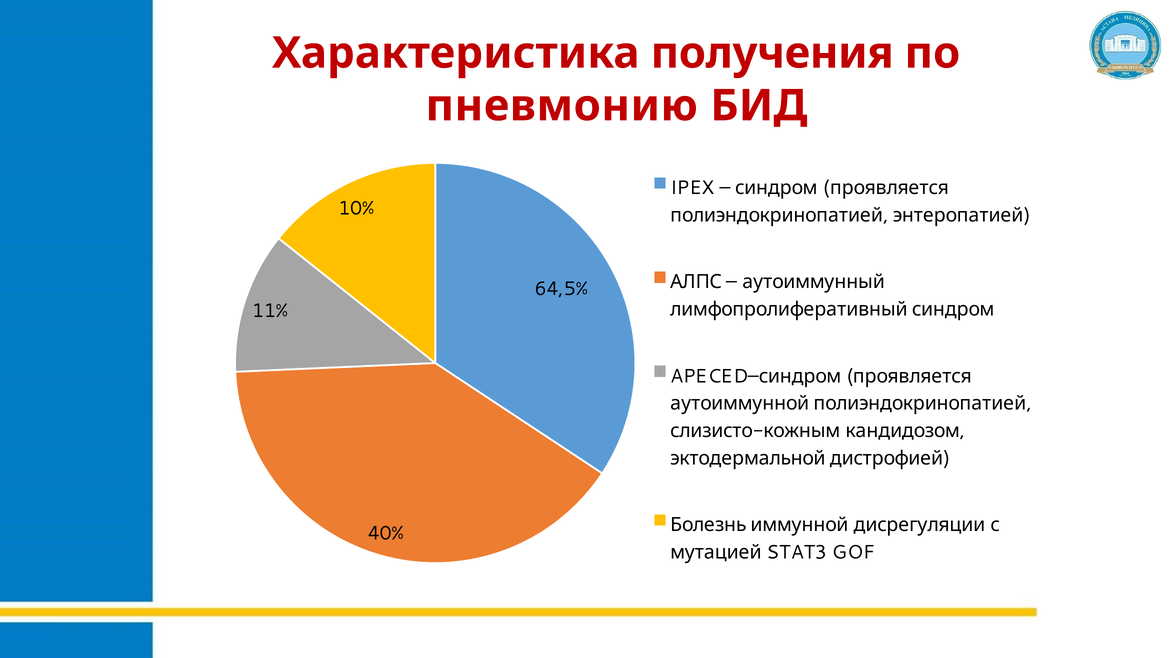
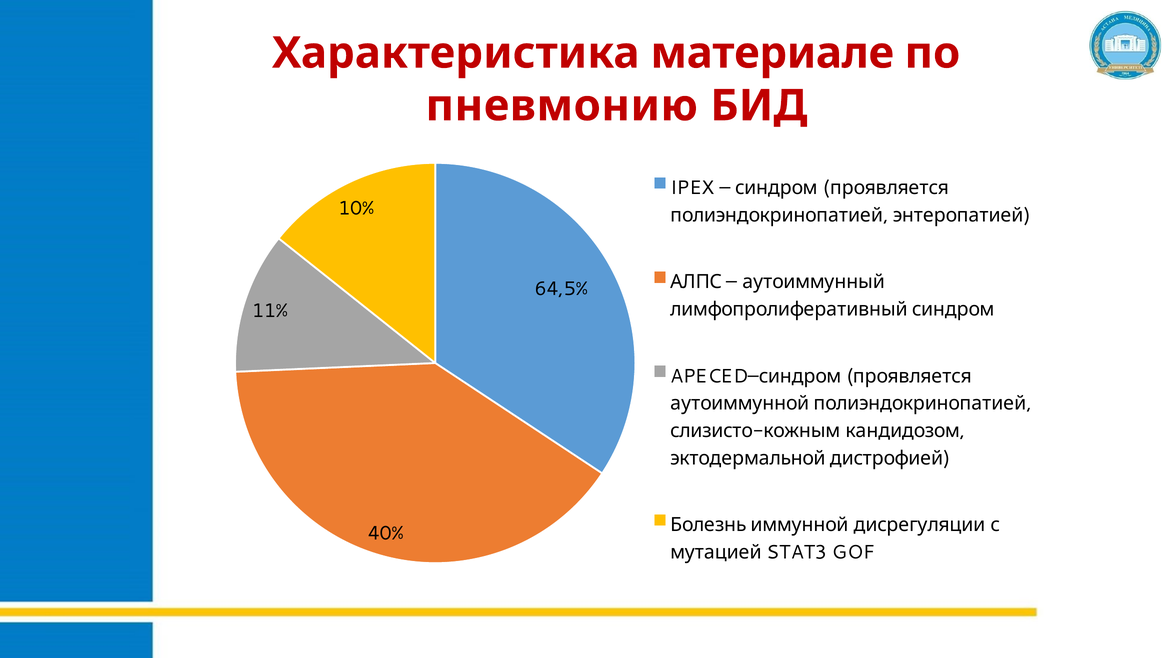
получения: получения -> материале
